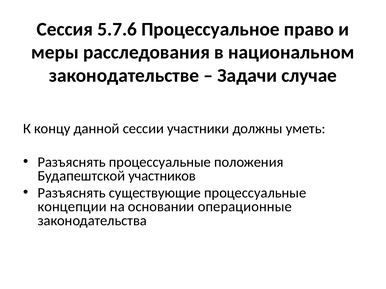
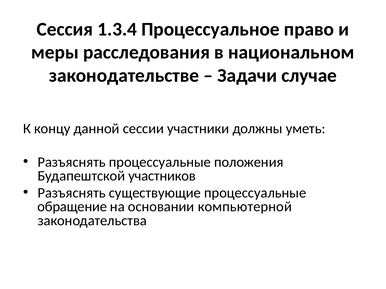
5.7.6: 5.7.6 -> 1.3.4
концепции: концепции -> обращение
операционные: операционные -> компьютерной
